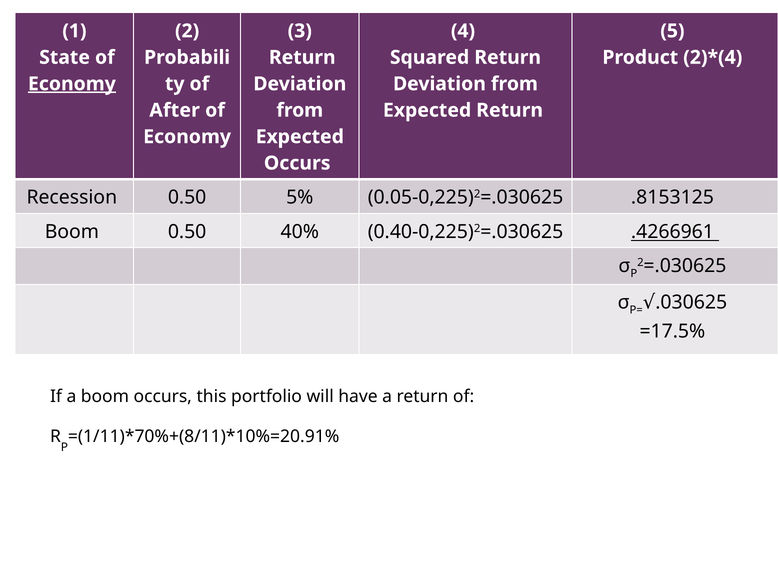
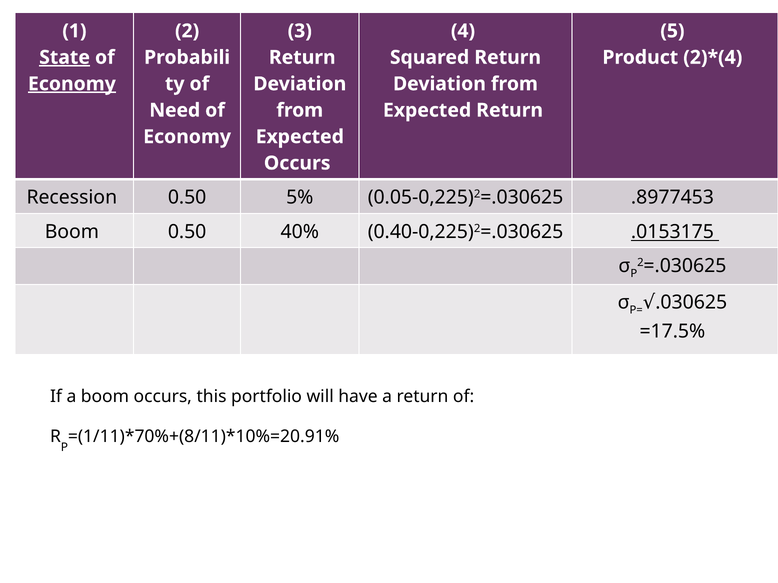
State underline: none -> present
After: After -> Need
.8153125: .8153125 -> .8977453
.4266961: .4266961 -> .0153175
